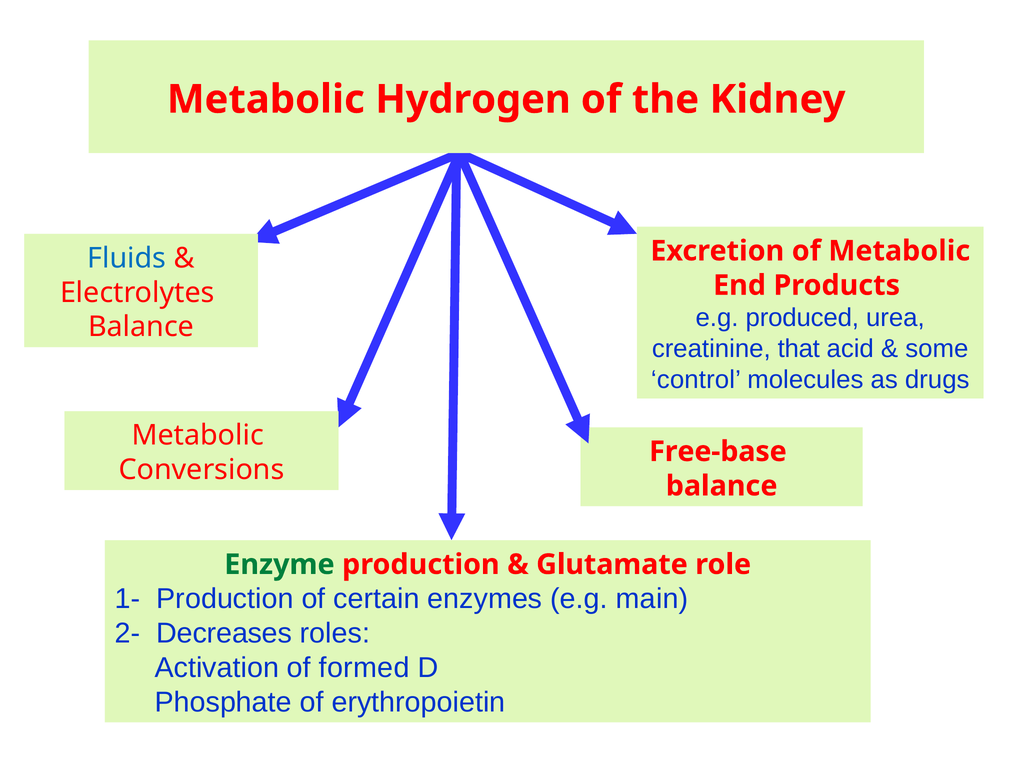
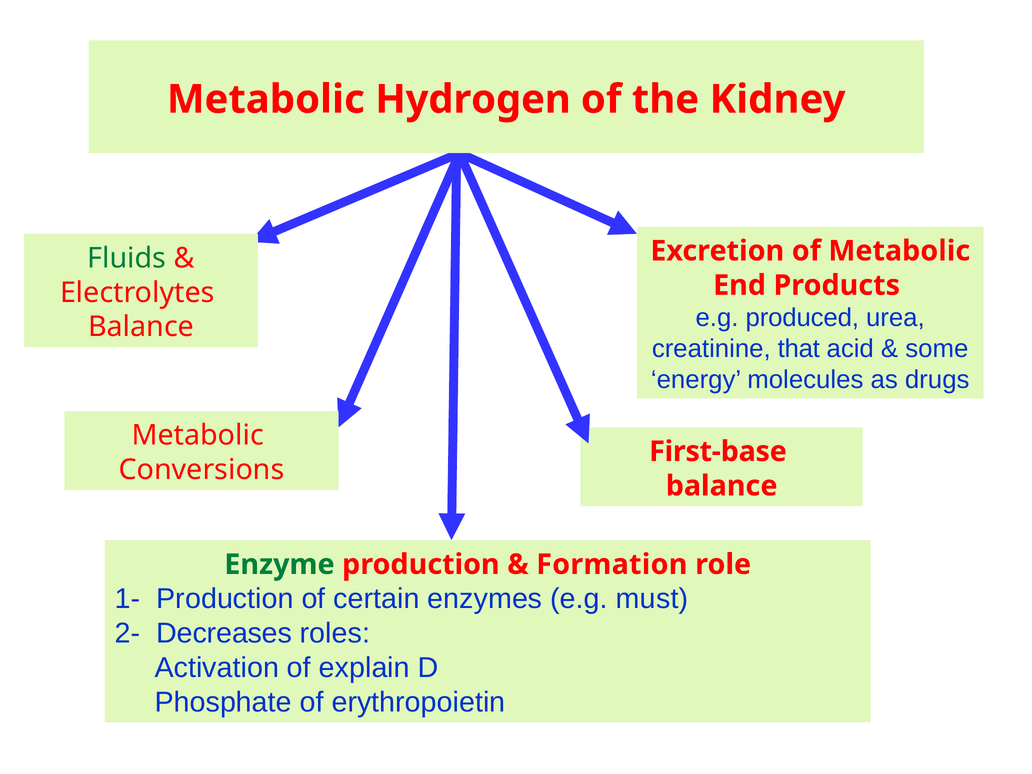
Fluids colour: blue -> green
control: control -> energy
Free-base: Free-base -> First-base
Glutamate: Glutamate -> Formation
main: main -> must
formed: formed -> explain
